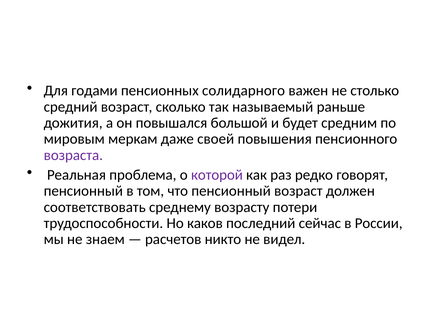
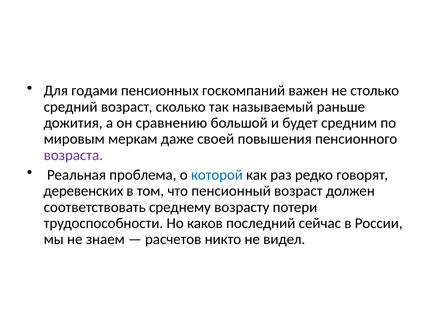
солидарного: солидарного -> госкомпаний
повышался: повышался -> сравнению
которой colour: purple -> blue
пенсионный at (83, 191): пенсионный -> деревенских
